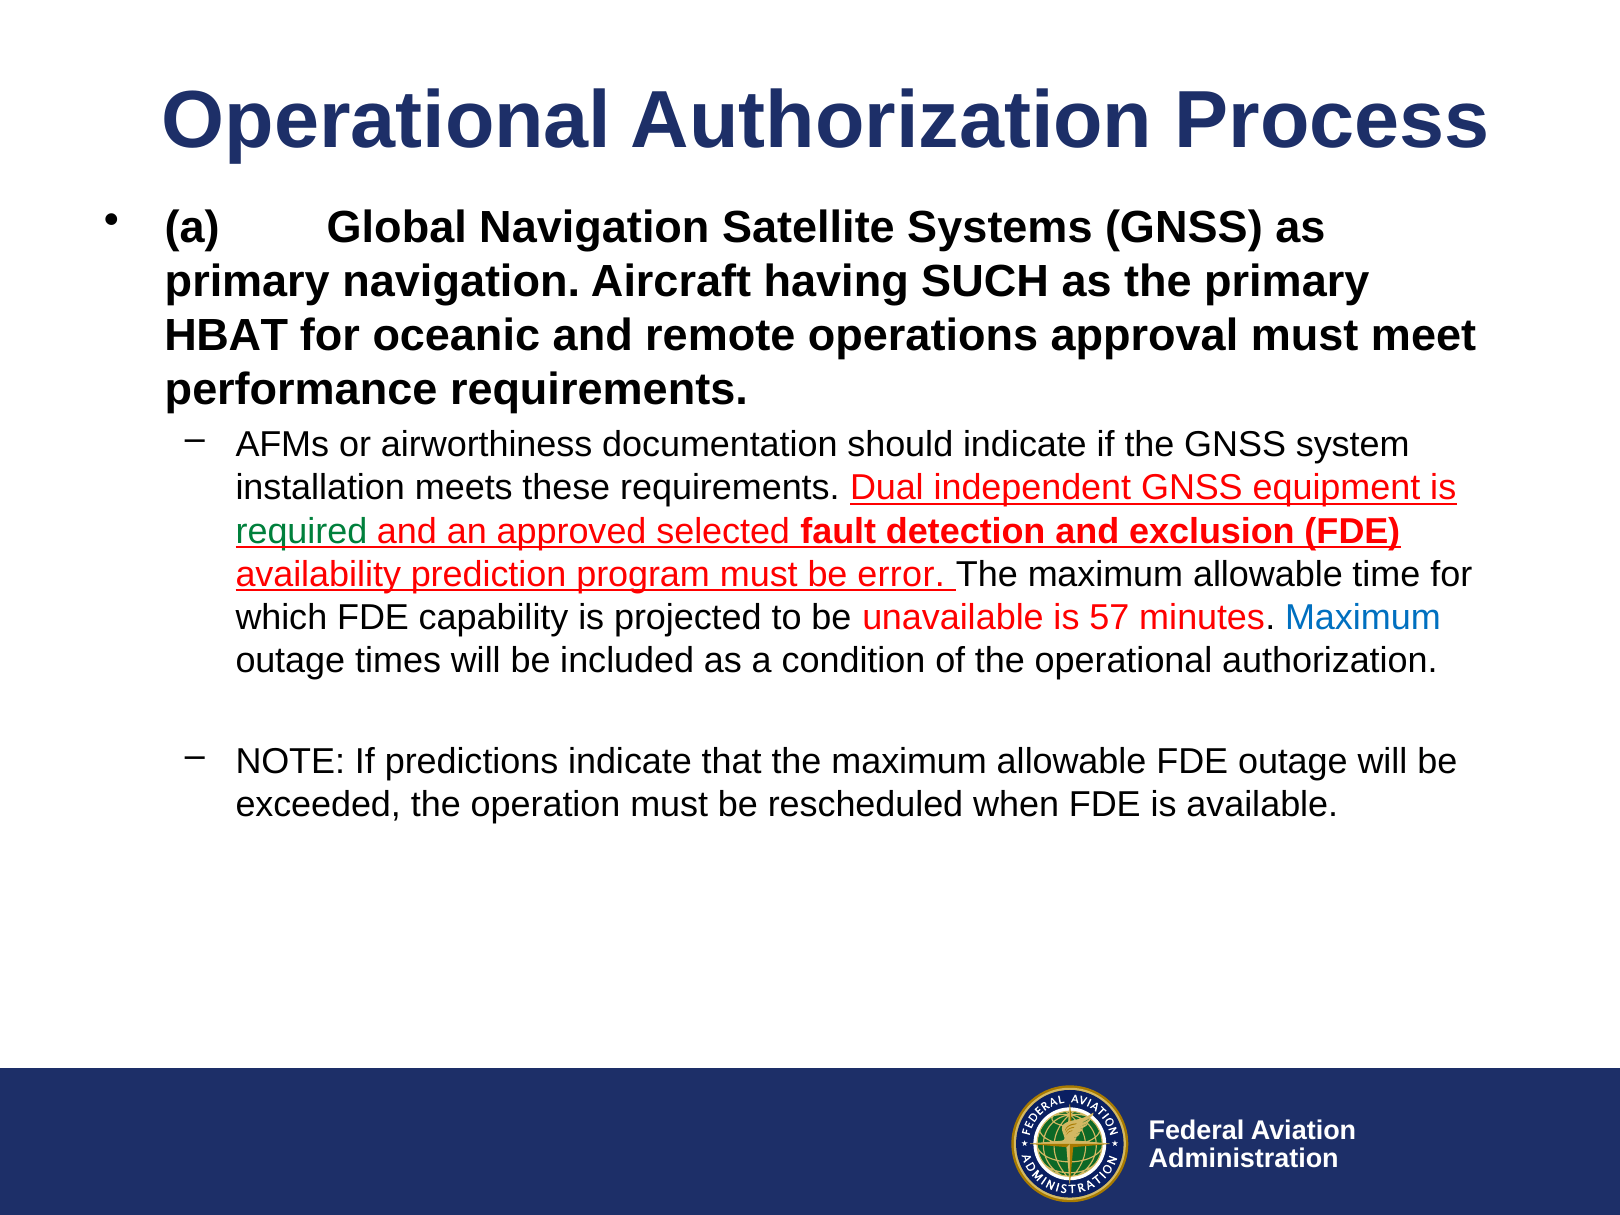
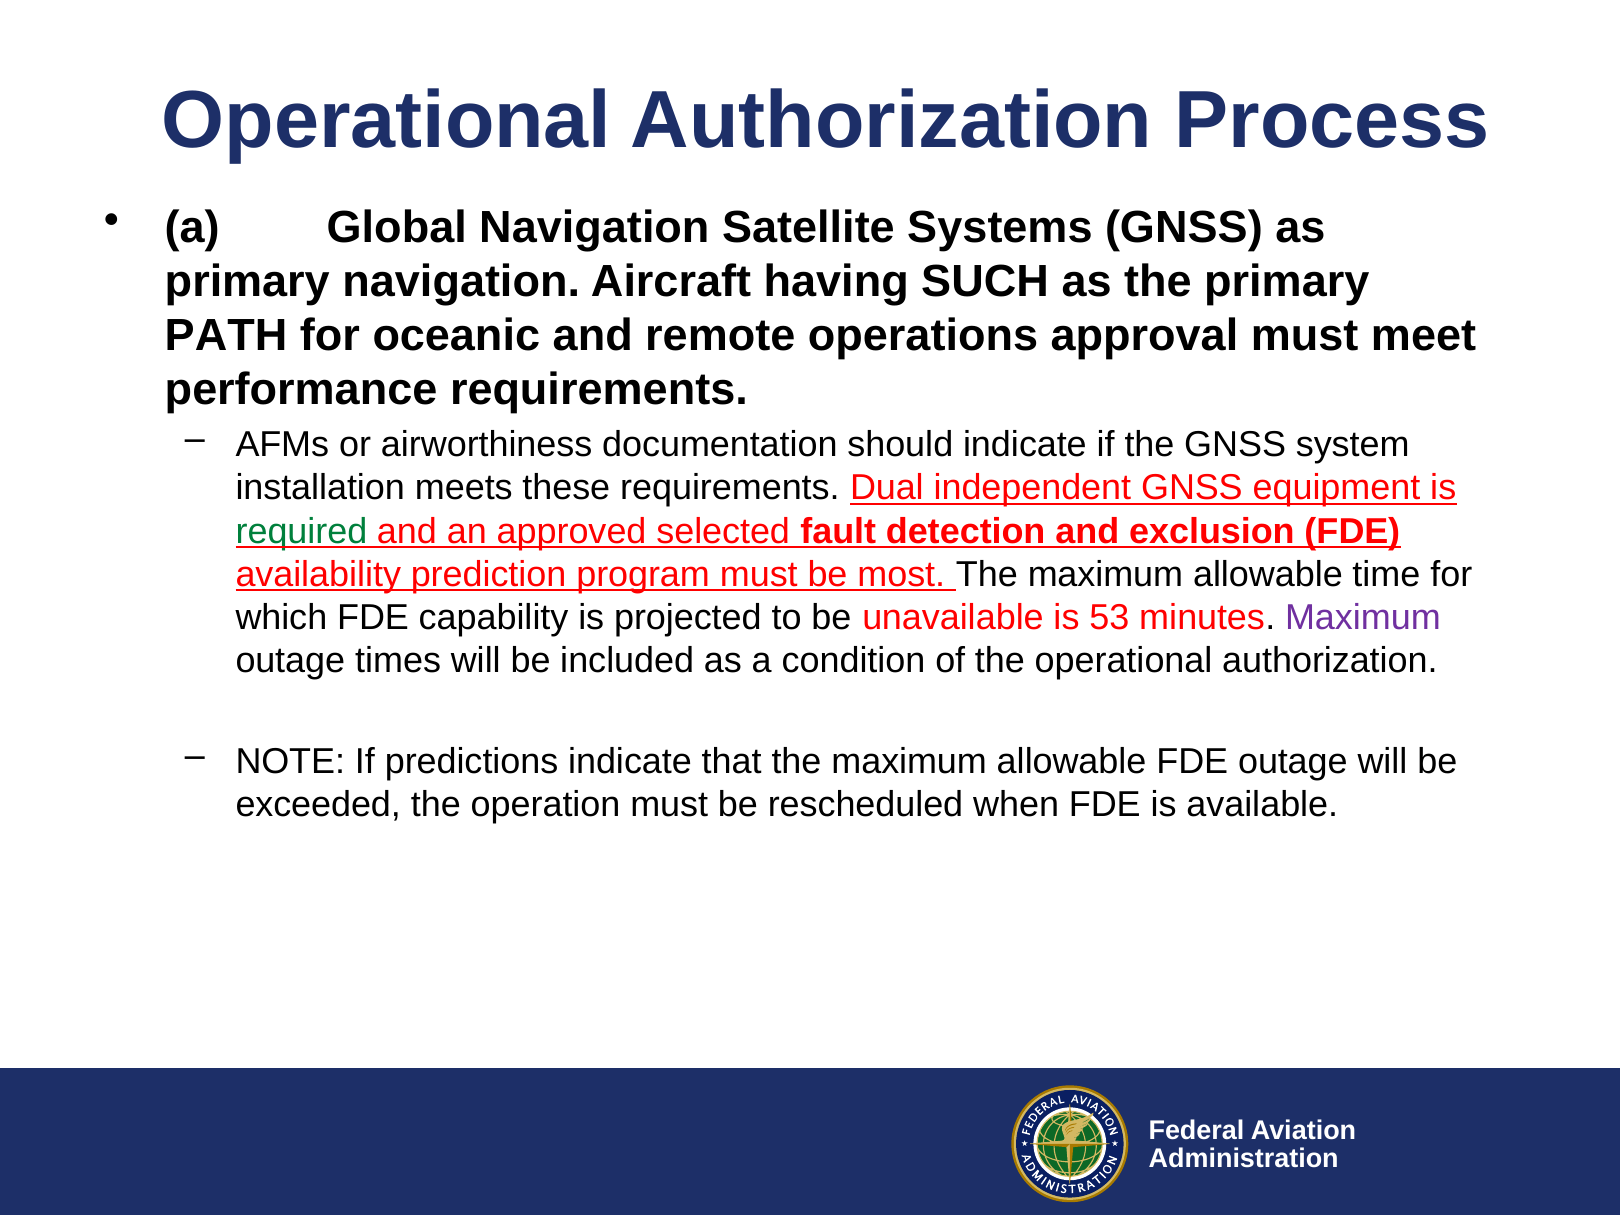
HBAT: HBAT -> PATH
error: error -> most
57: 57 -> 53
Maximum at (1363, 618) colour: blue -> purple
